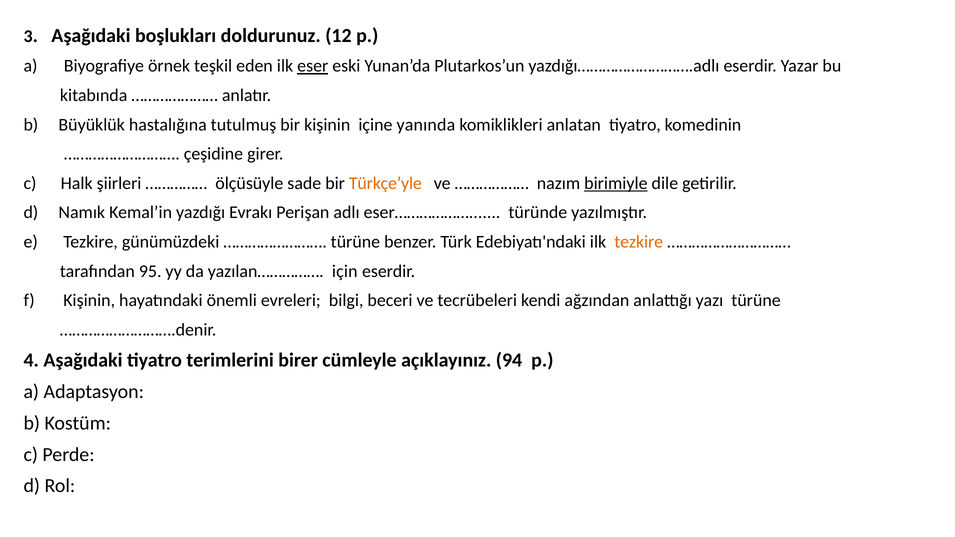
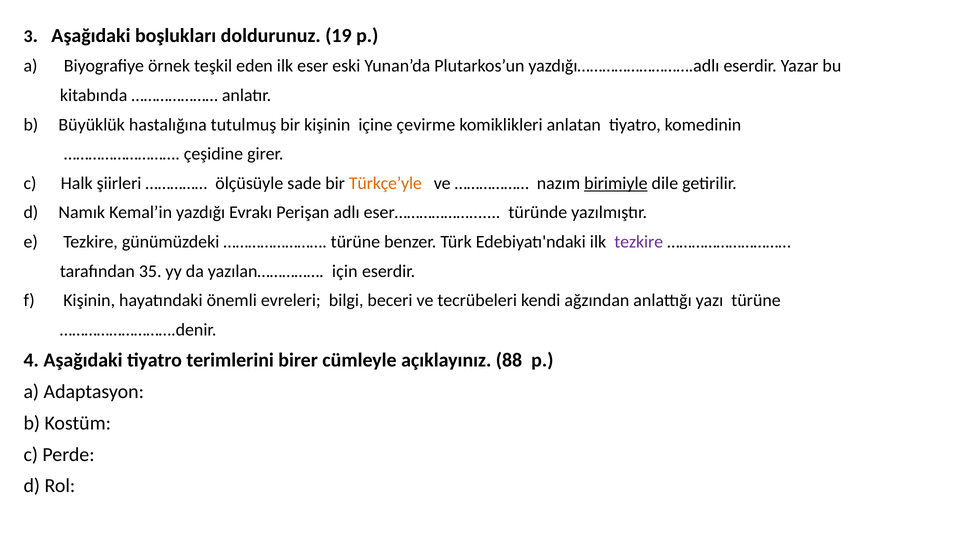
12: 12 -> 19
eser underline: present -> none
yanında: yanında -> çevirme
tezkire at (639, 242) colour: orange -> purple
95: 95 -> 35
94: 94 -> 88
